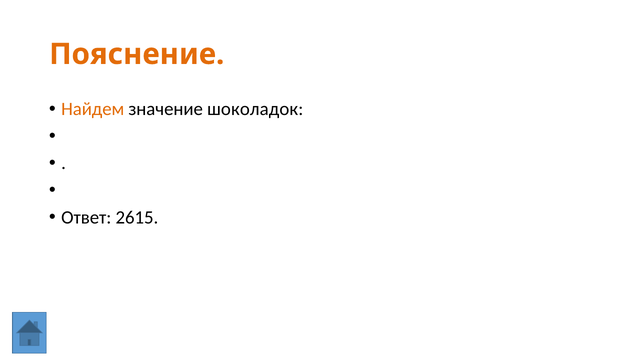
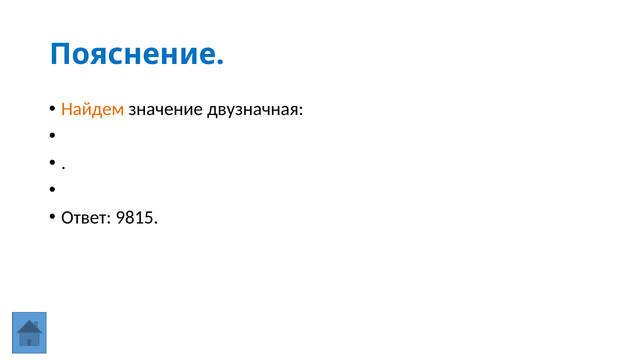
Пояснение colour: orange -> blue
шоколадок: шоколадок -> двузначная
2615: 2615 -> 9815
